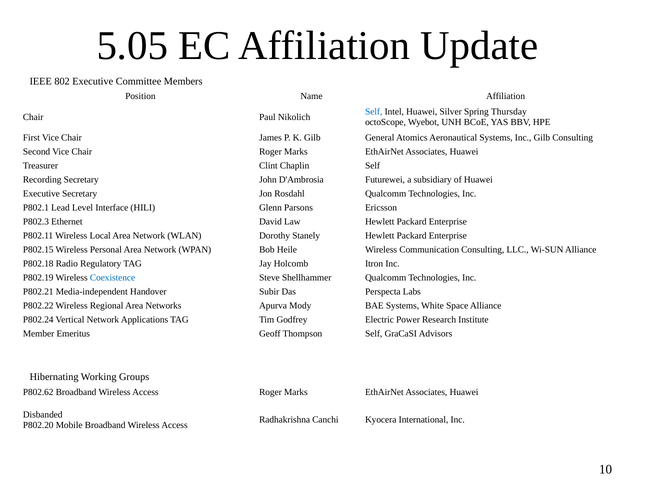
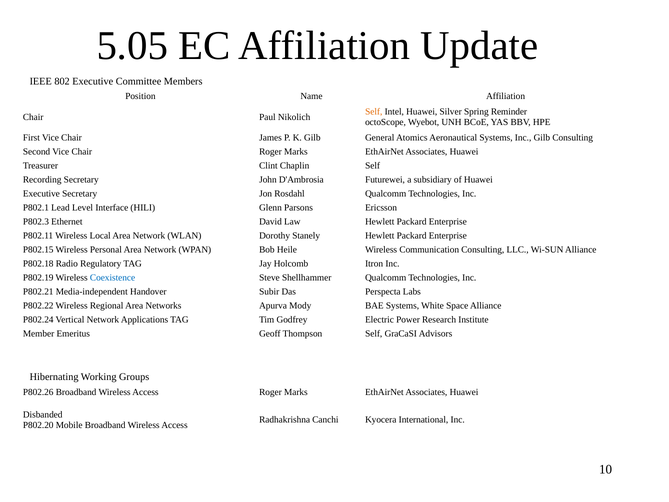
Self at (374, 112) colour: blue -> orange
Thursday: Thursday -> Reminder
P802.62: P802.62 -> P802.26
